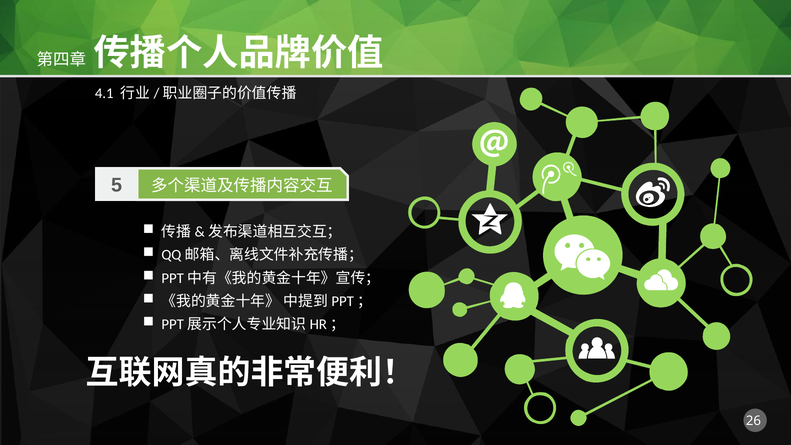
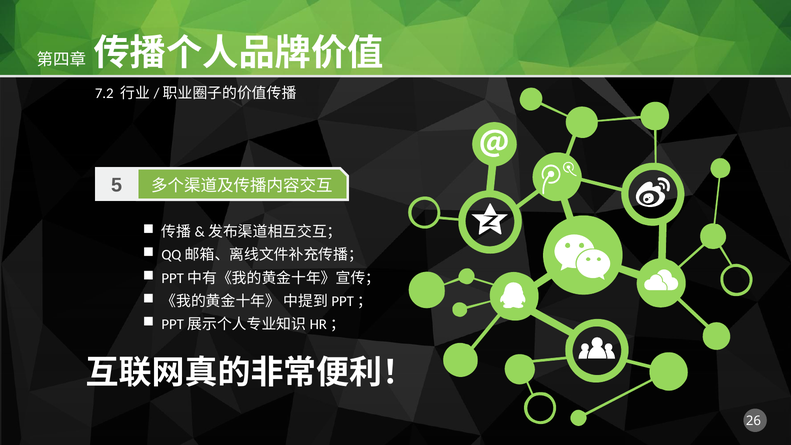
4.1: 4.1 -> 7.2
